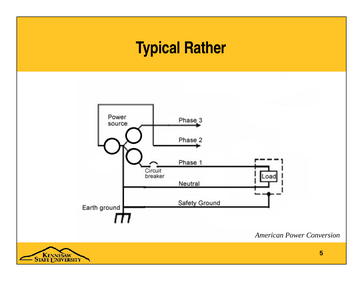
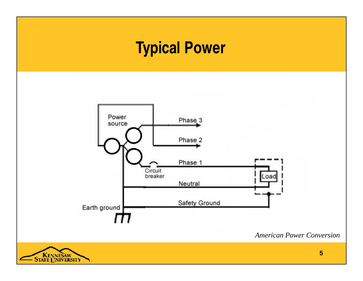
Typical Rather: Rather -> Power
